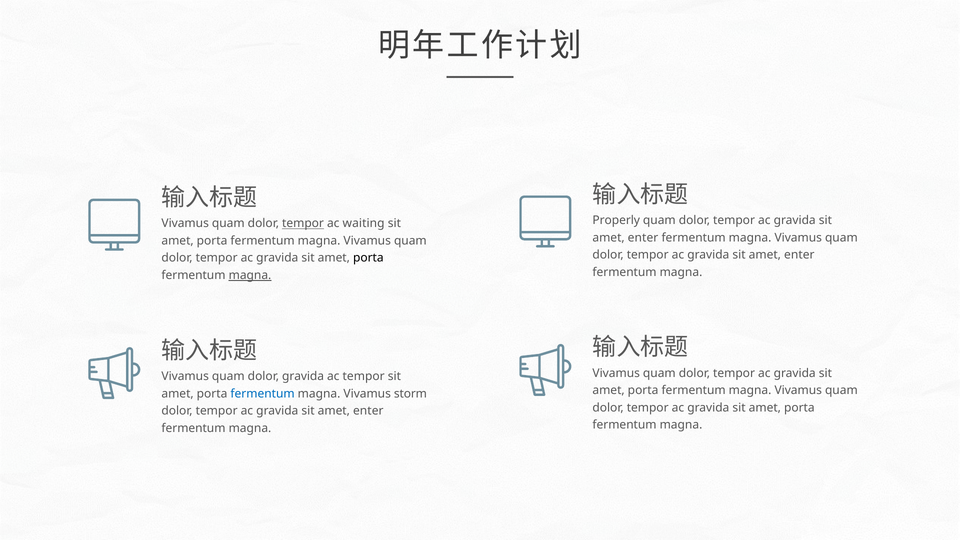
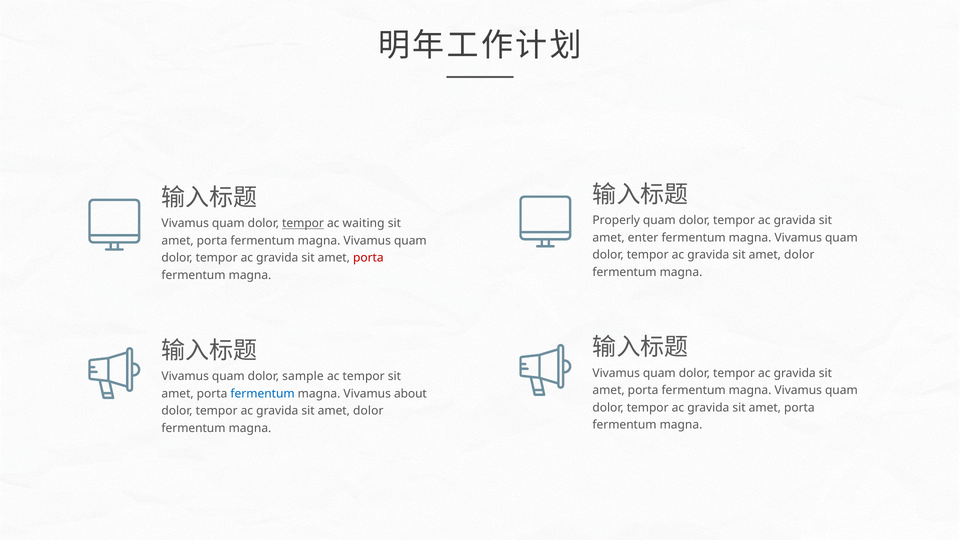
enter at (799, 255): enter -> dolor
porta at (368, 258) colour: black -> red
magna at (250, 275) underline: present -> none
dolor gravida: gravida -> sample
storm: storm -> about
enter at (368, 411): enter -> dolor
